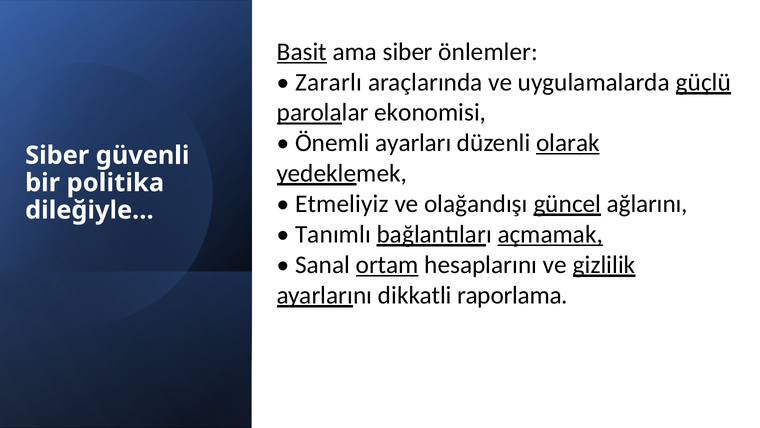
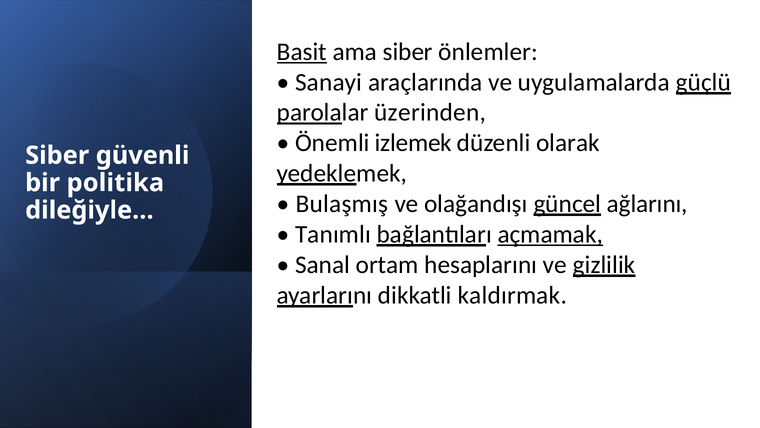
Zararlı: Zararlı -> Sanayi
ekonomisi: ekonomisi -> üzerinden
ayarları: ayarları -> izlemek
olarak underline: present -> none
Etmeliyiz: Etmeliyiz -> Bulaşmış
ortam underline: present -> none
raporlama: raporlama -> kaldırmak
